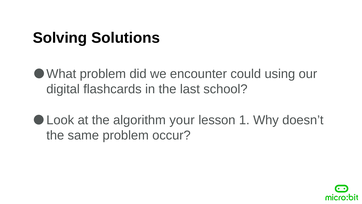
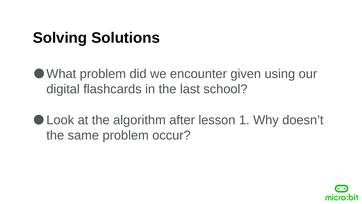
could: could -> given
your: your -> after
